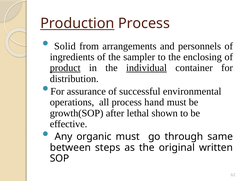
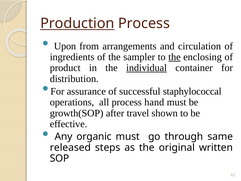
Solid: Solid -> Upon
personnels: personnels -> circulation
the at (174, 57) underline: none -> present
product underline: present -> none
environmental: environmental -> staphylococcal
lethal: lethal -> travel
between: between -> released
